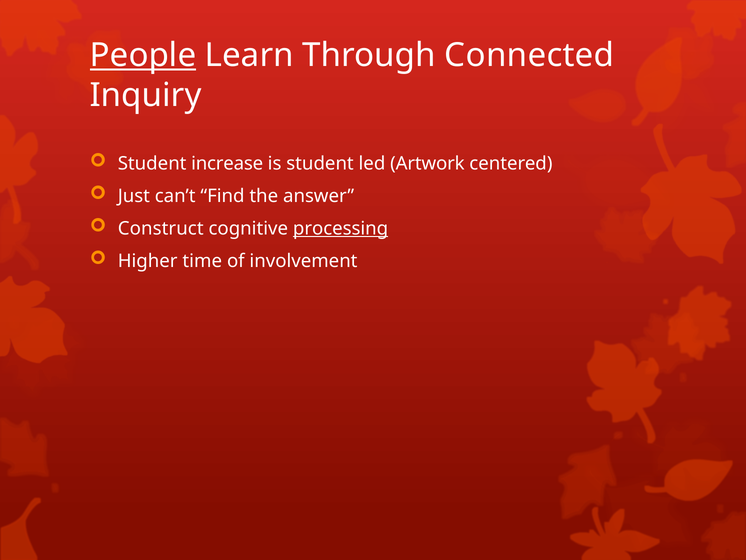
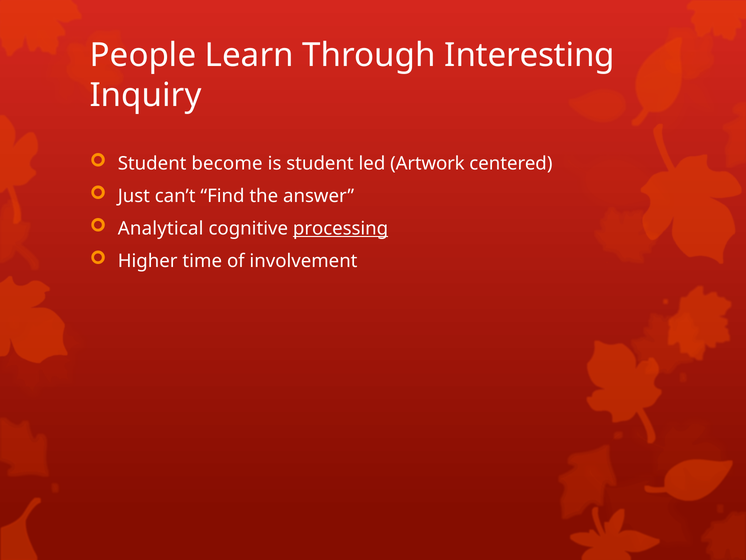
People underline: present -> none
Connected: Connected -> Interesting
increase: increase -> become
Construct: Construct -> Analytical
